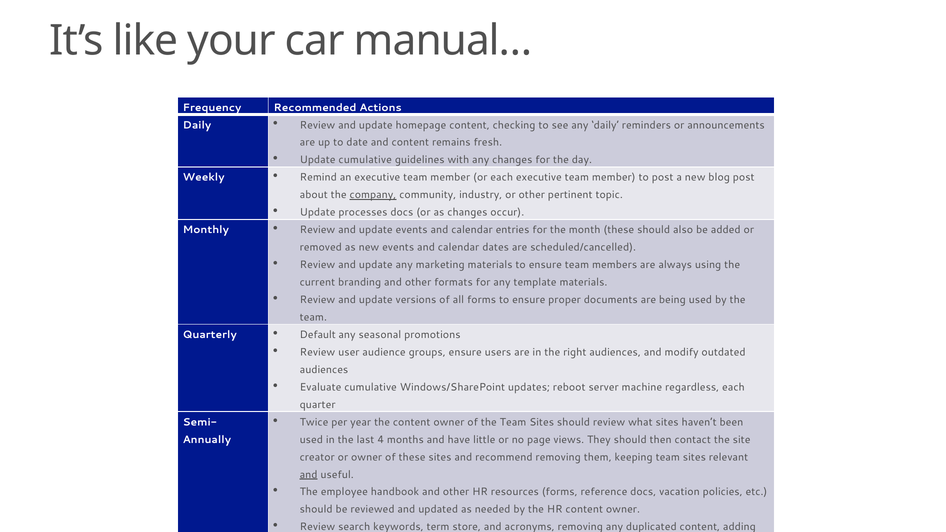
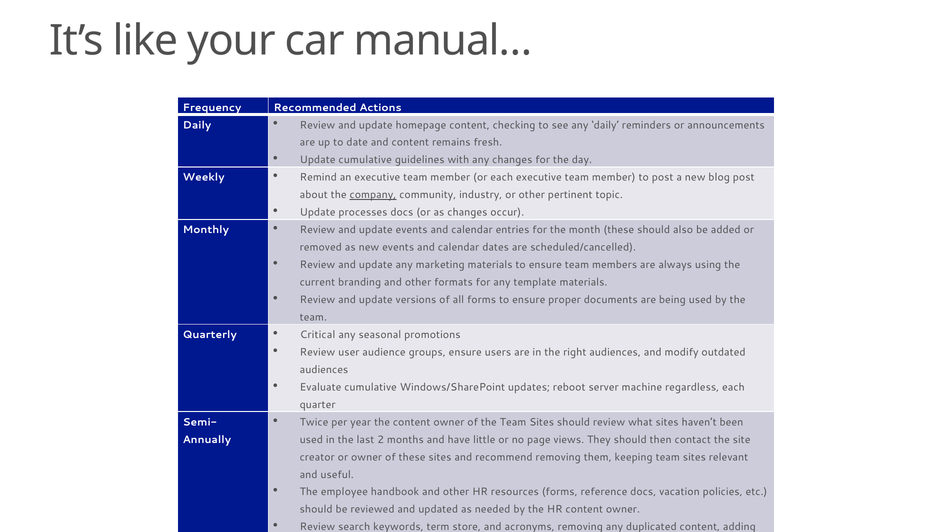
Default: Default -> Critical
4: 4 -> 2
and at (309, 475) underline: present -> none
